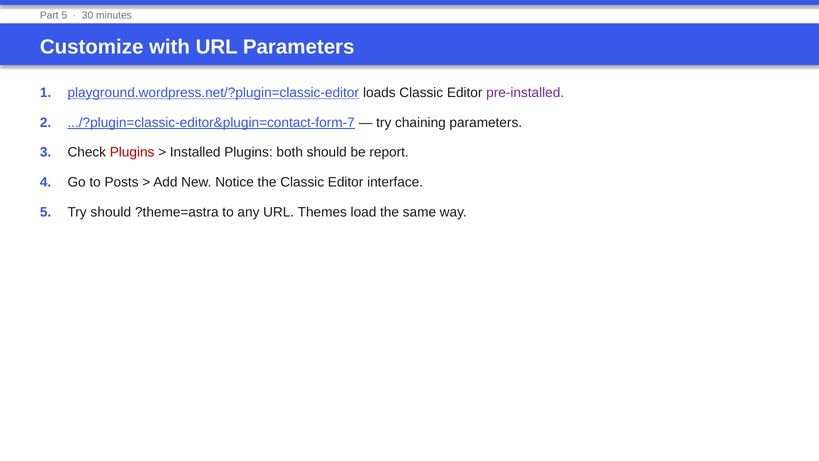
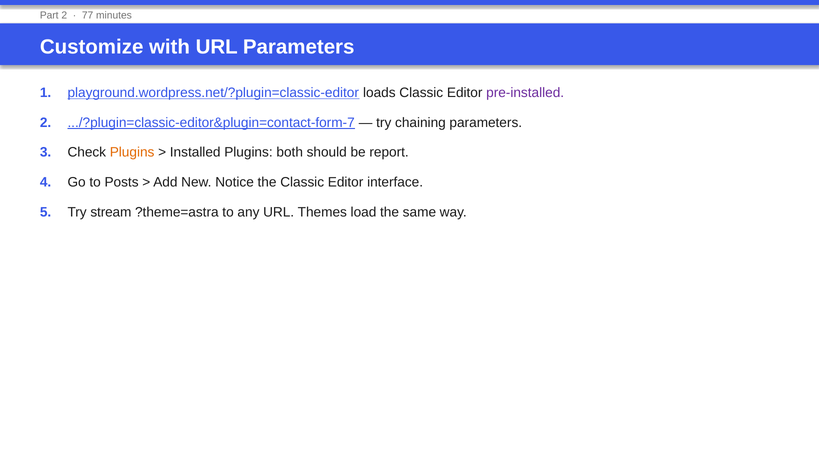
Part 5: 5 -> 2
30: 30 -> 77
Plugins at (132, 152) colour: red -> orange
Try should: should -> stream
